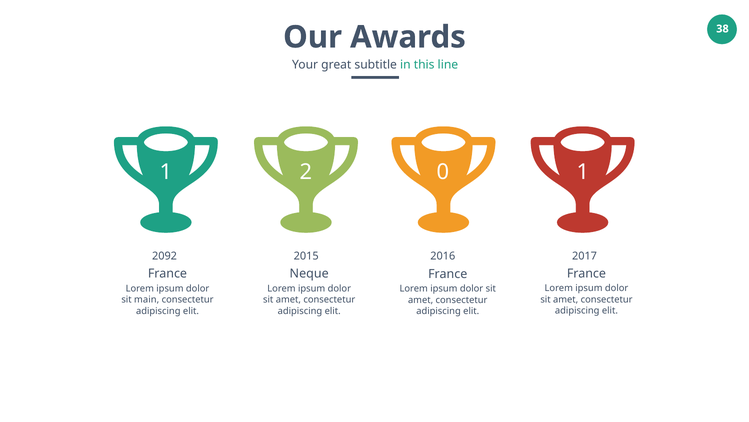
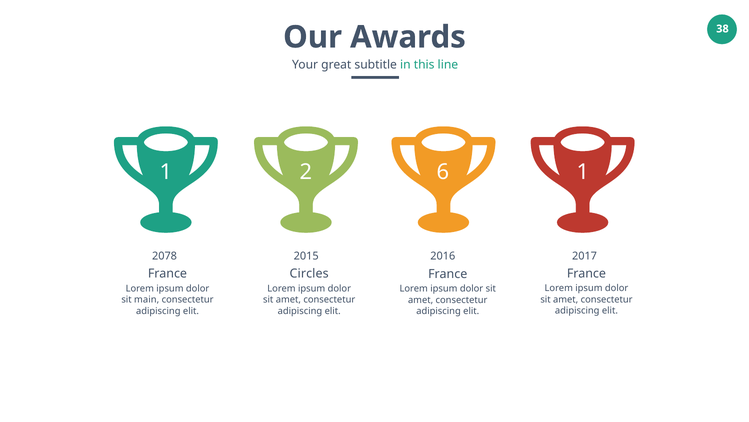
0: 0 -> 6
2092: 2092 -> 2078
Neque: Neque -> Circles
